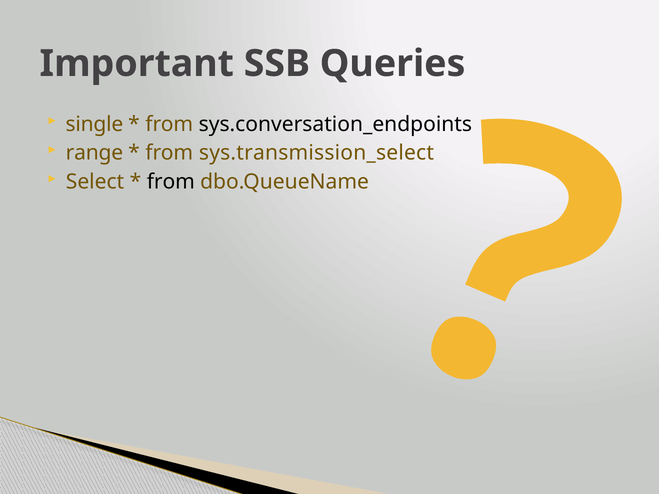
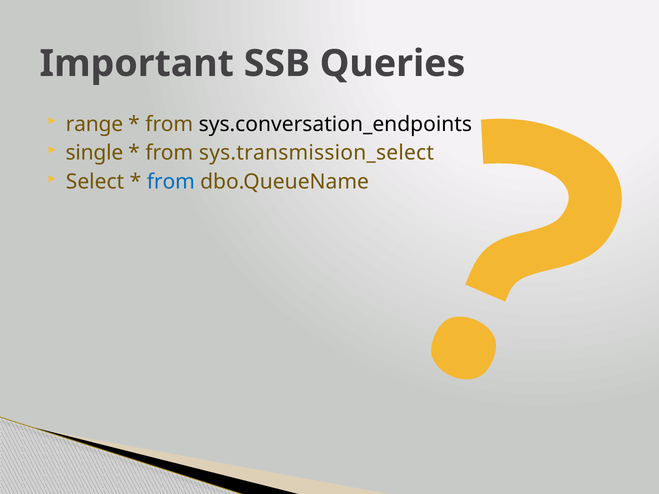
single: single -> range
range: range -> single
from at (171, 182) colour: black -> blue
